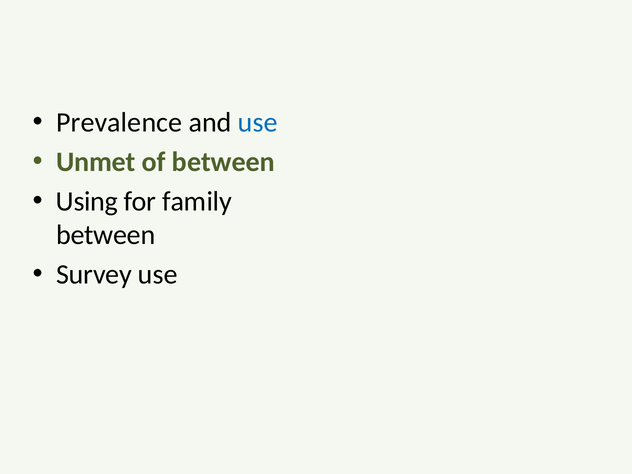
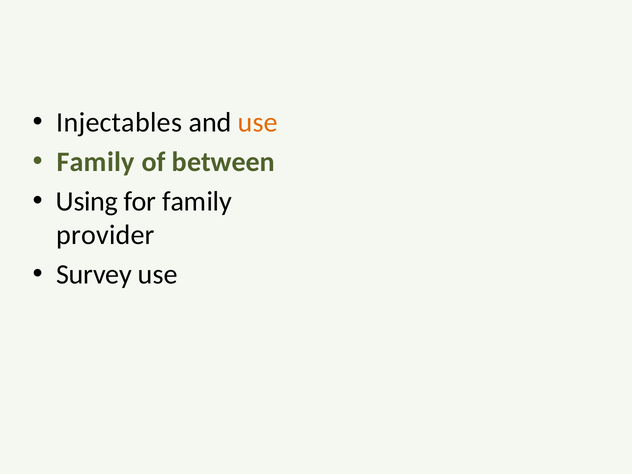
Prevalence: Prevalence -> Injectables
use at (258, 123) colour: blue -> orange
Unmet at (96, 162): Unmet -> Family
between at (106, 235): between -> provider
